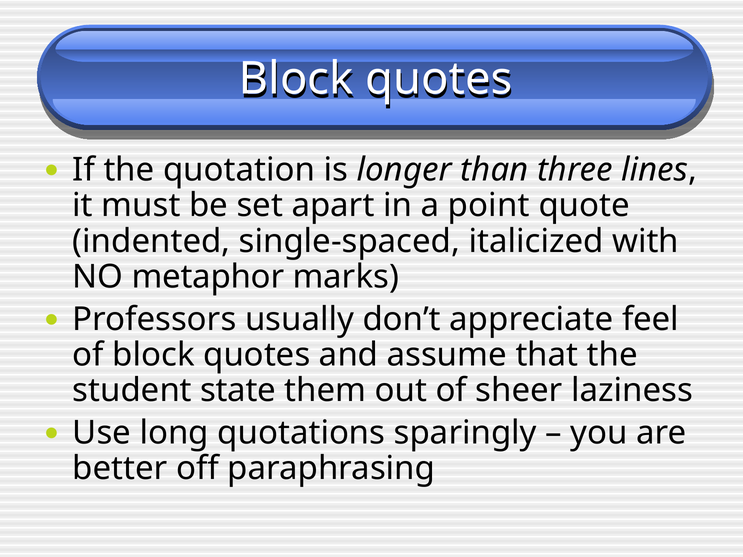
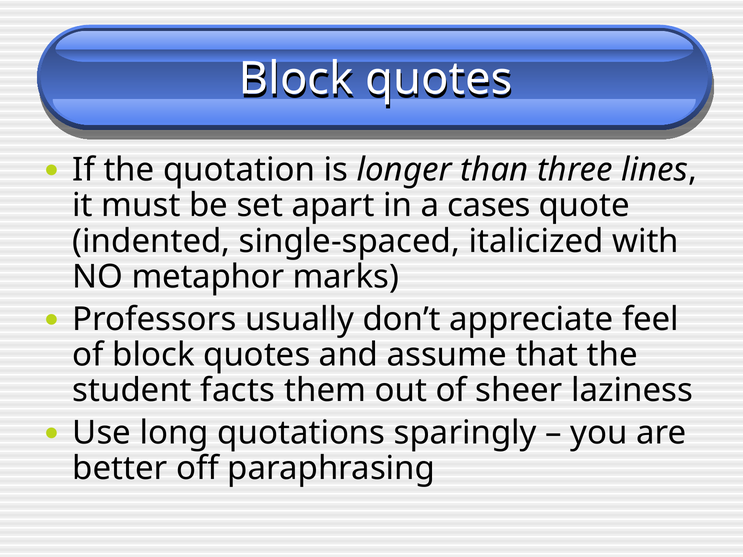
point: point -> cases
state: state -> facts
